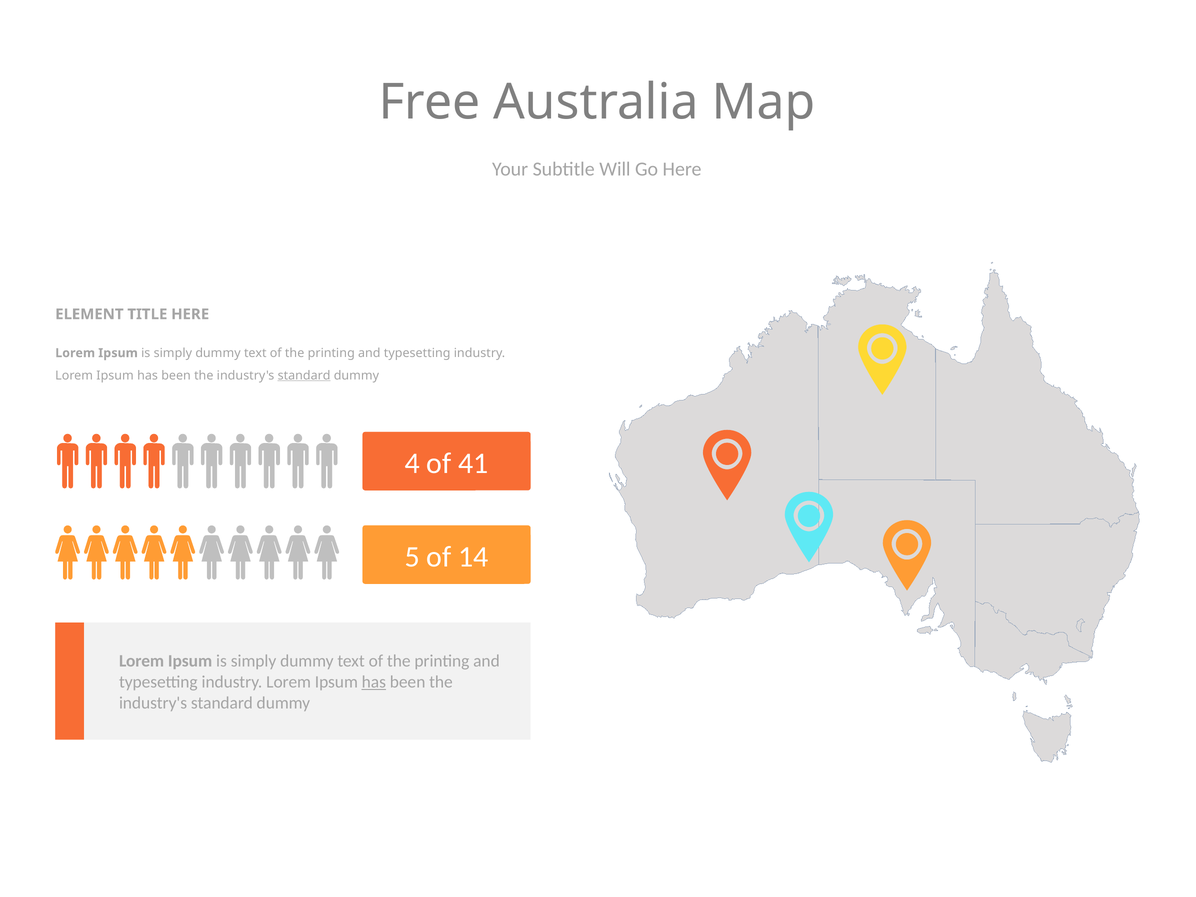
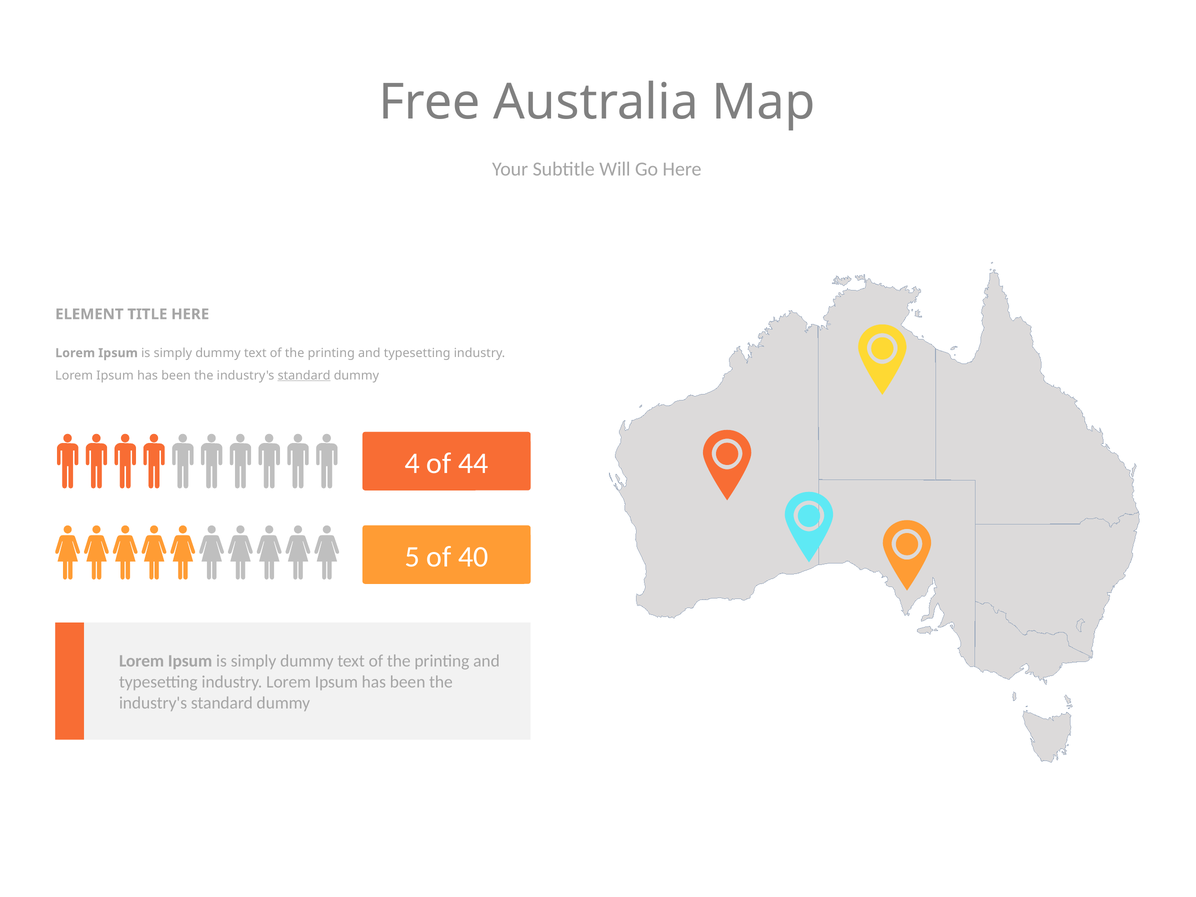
41: 41 -> 44
14: 14 -> 40
has at (374, 682) underline: present -> none
